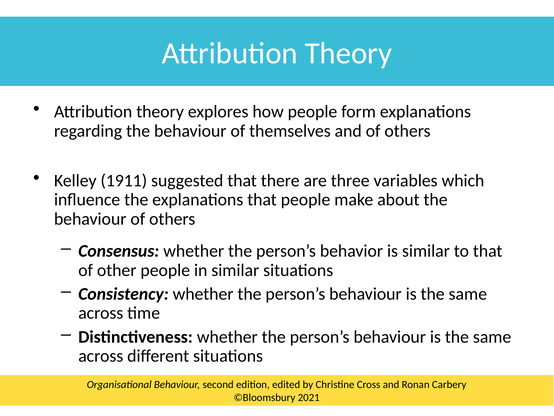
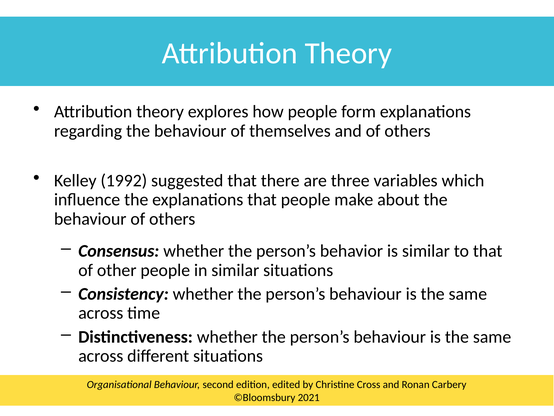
1911: 1911 -> 1992
